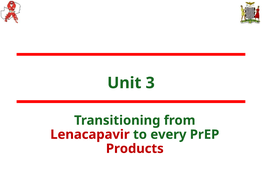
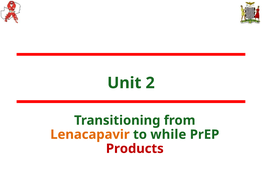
3: 3 -> 2
Lenacapavir colour: red -> orange
every: every -> while
